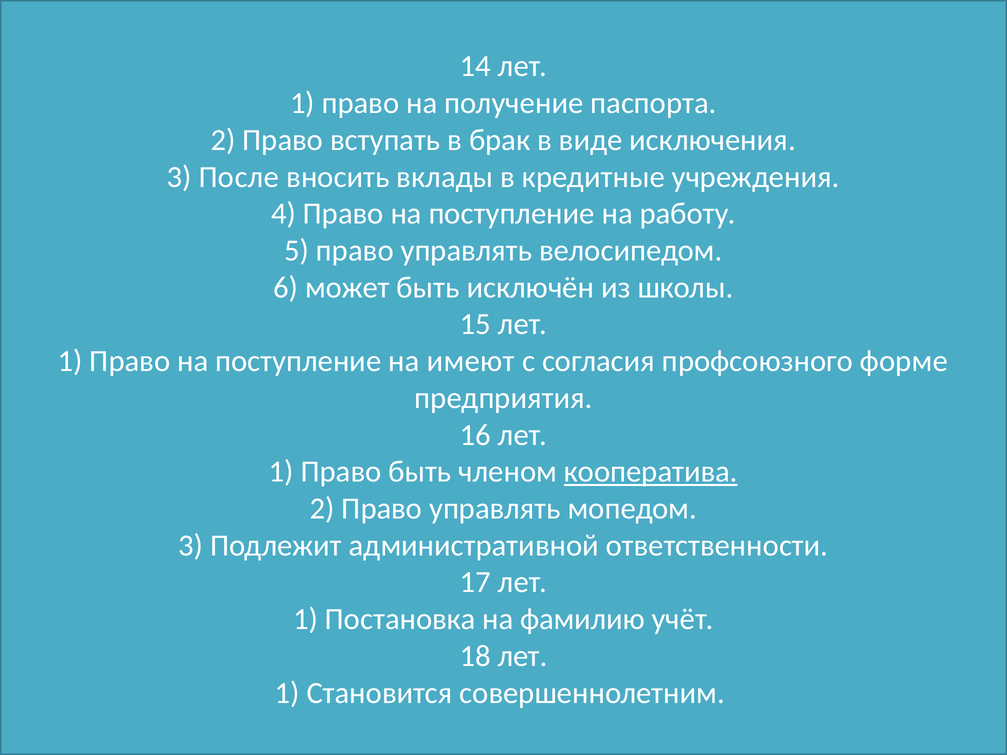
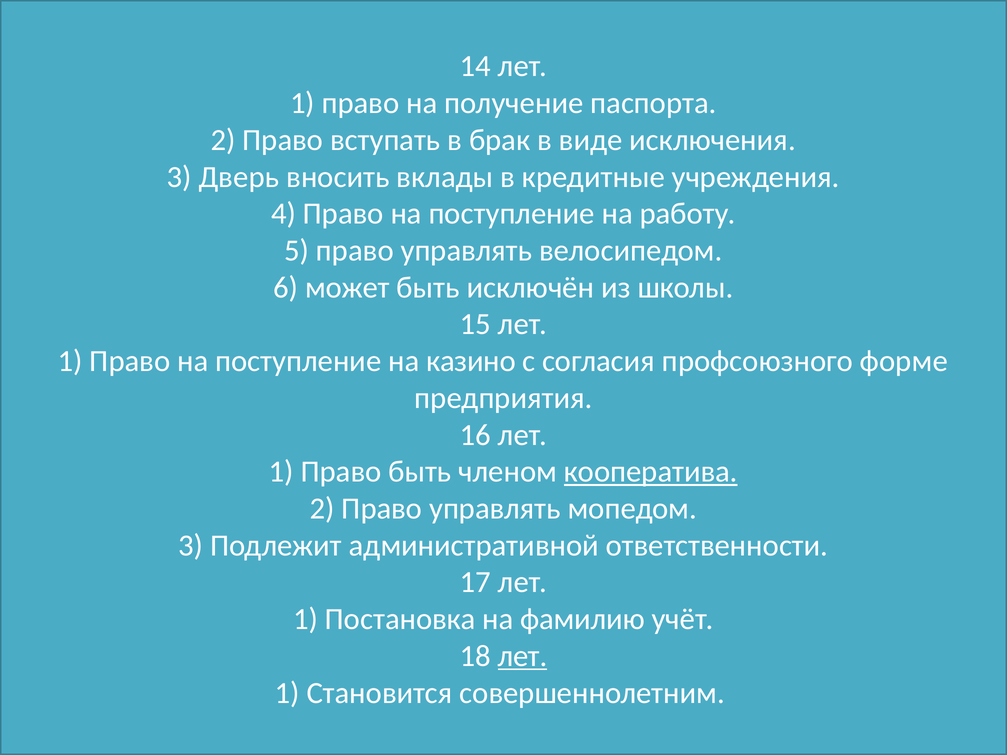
После: После -> Дверь
имеют: имеют -> казино
лет at (522, 656) underline: none -> present
